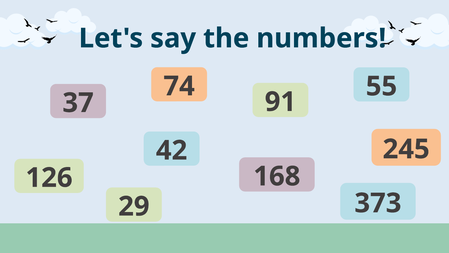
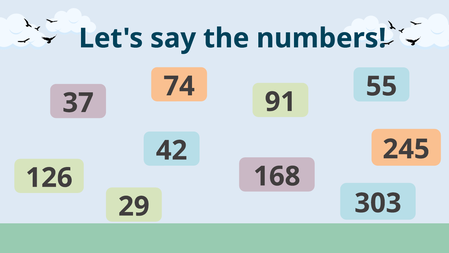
373: 373 -> 303
